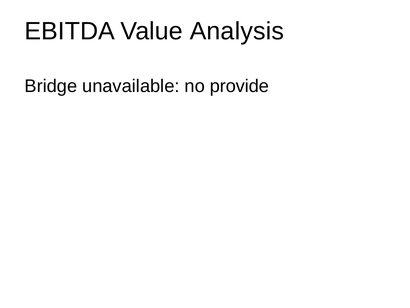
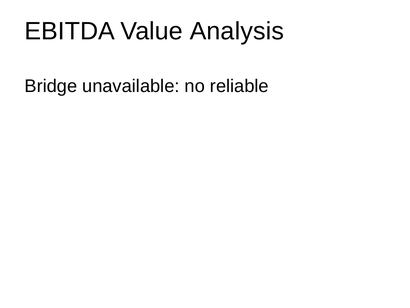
provide: provide -> reliable
